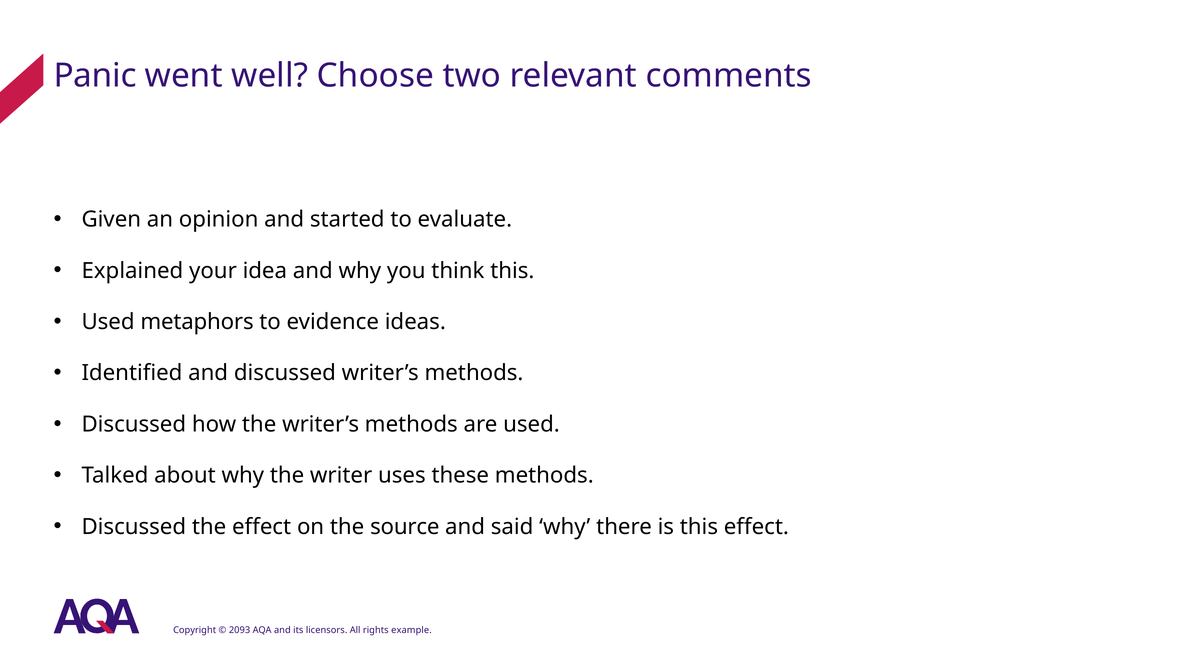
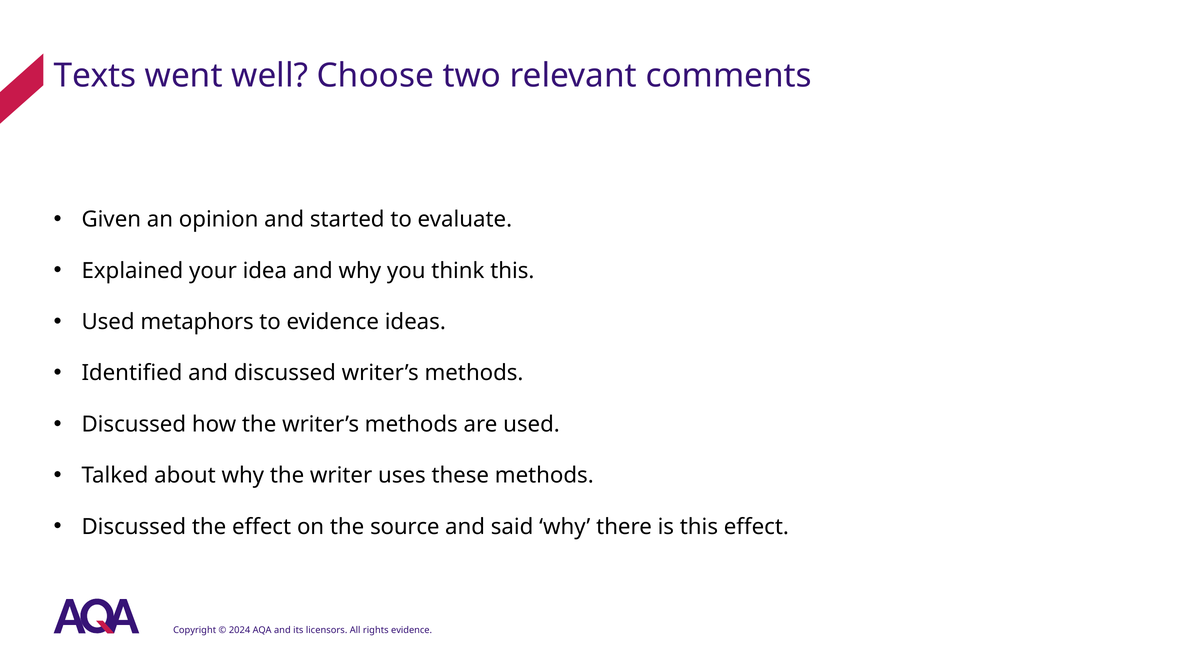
Panic: Panic -> Texts
2093: 2093 -> 2024
rights example: example -> evidence
